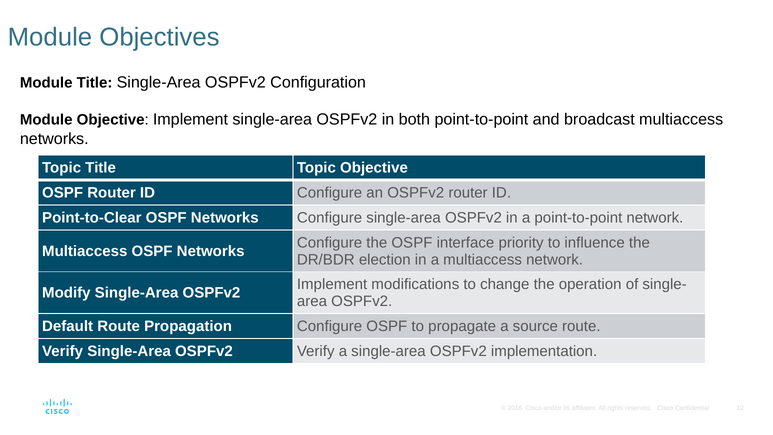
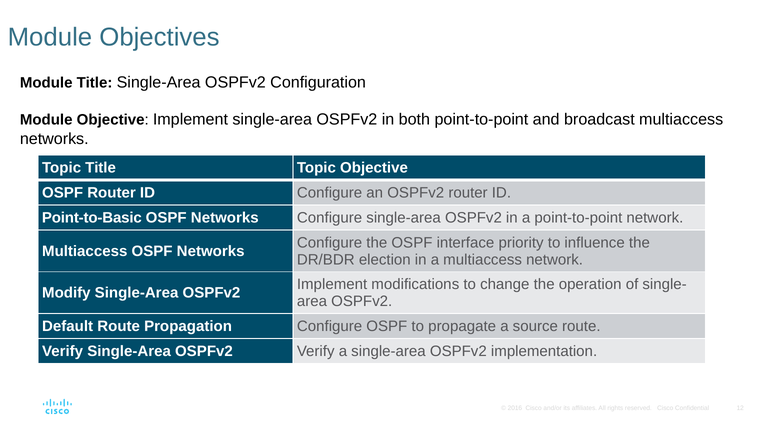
Point-to-Clear: Point-to-Clear -> Point-to-Basic
